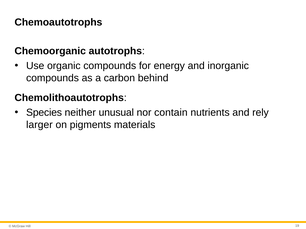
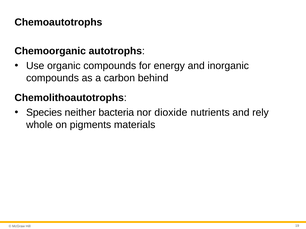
unusual: unusual -> bacteria
contain: contain -> dioxide
larger: larger -> whole
